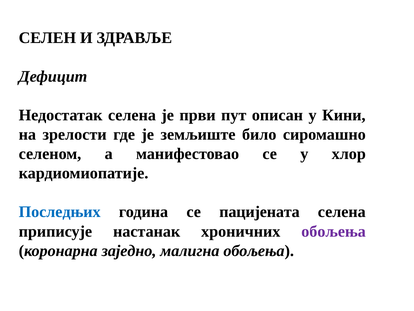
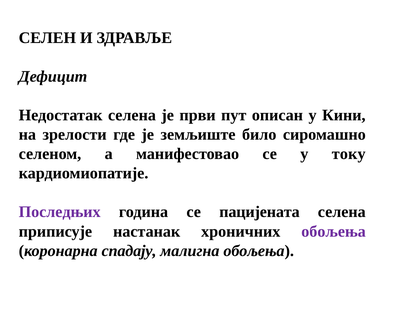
хлор: хлор -> току
Последњих colour: blue -> purple
заједно: заједно -> спадају
